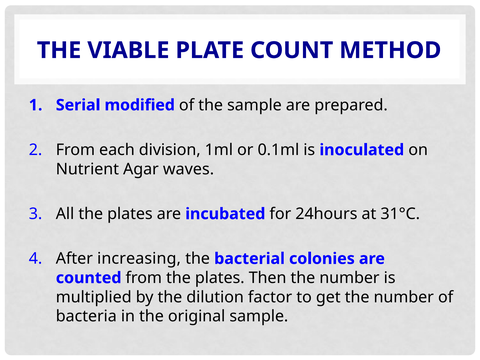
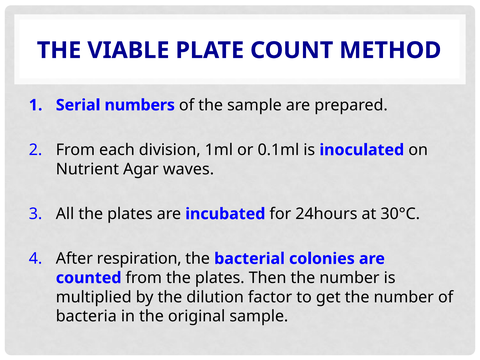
modified: modified -> numbers
31°C: 31°C -> 30°C
increasing: increasing -> respiration
